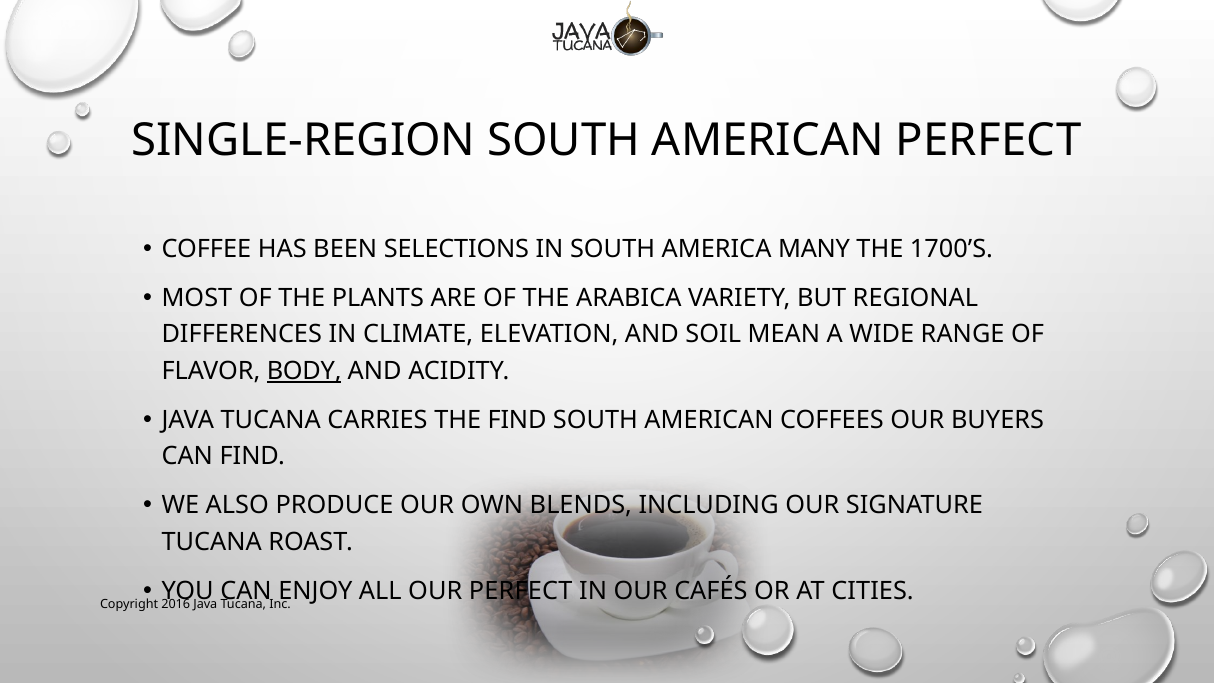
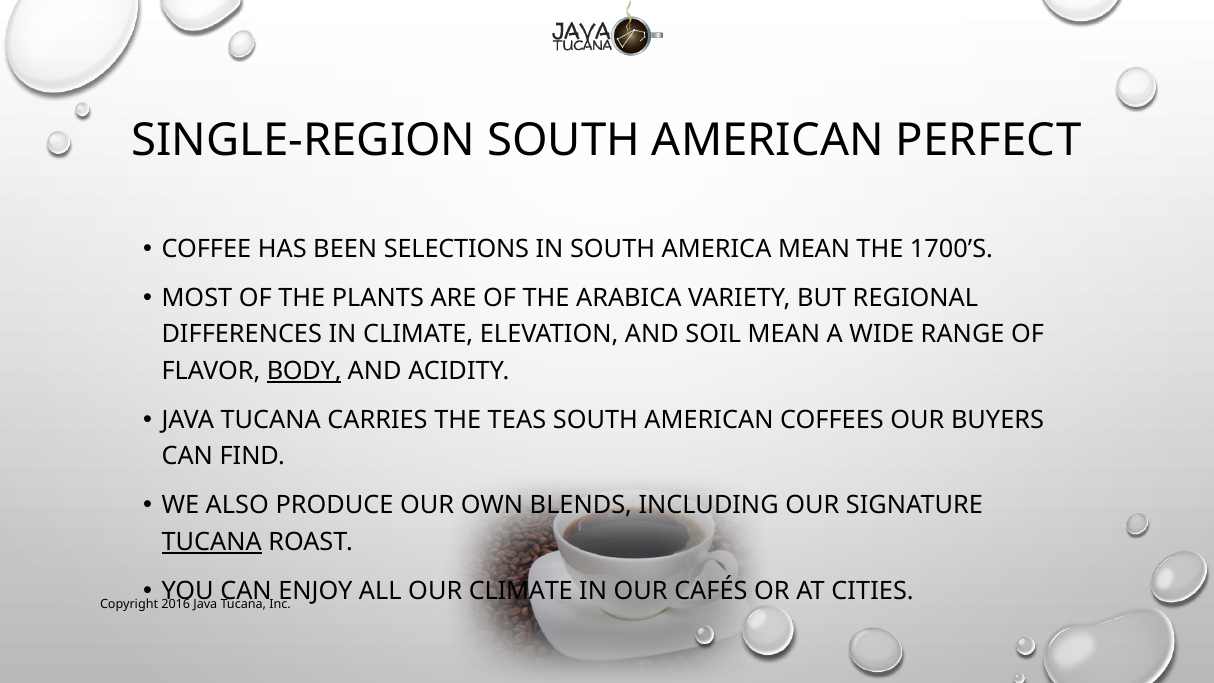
AMERICA MANY: MANY -> MEAN
THE FIND: FIND -> TEAS
TUCANA at (212, 542) underline: none -> present
OUR PERFECT: PERFECT -> CLIMATE
